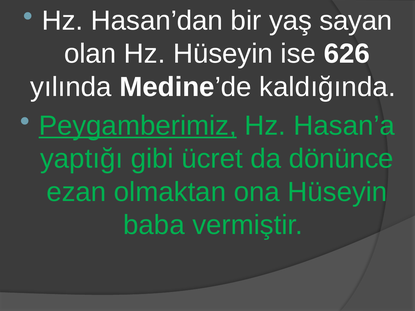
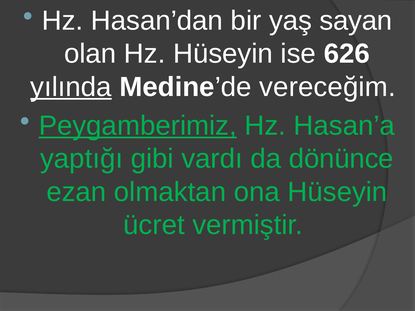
yılında underline: none -> present
kaldığında: kaldığında -> vereceğim
ücret: ücret -> vardı
baba: baba -> ücret
